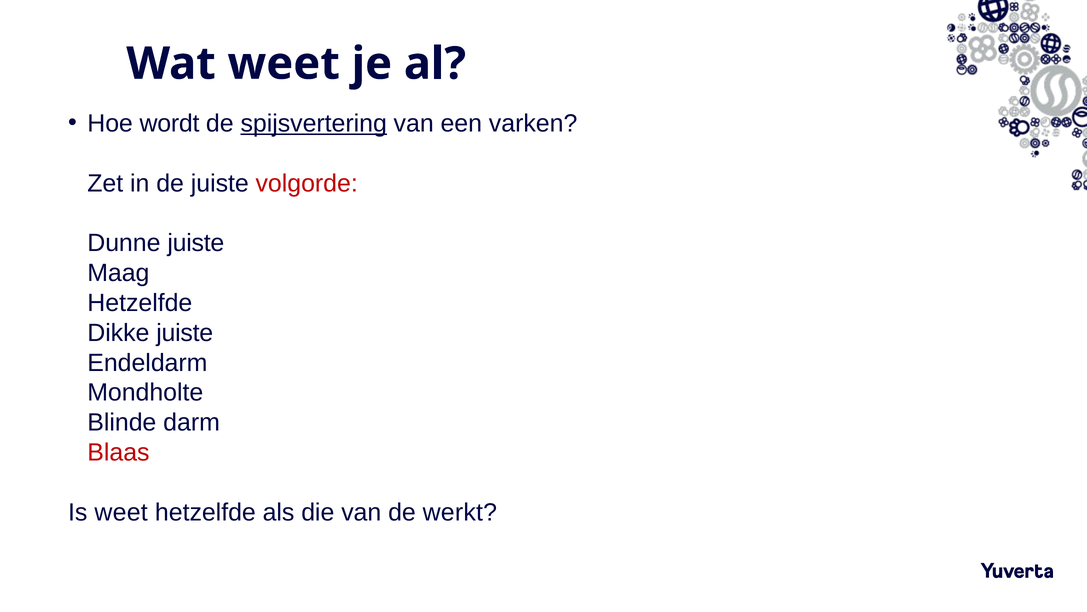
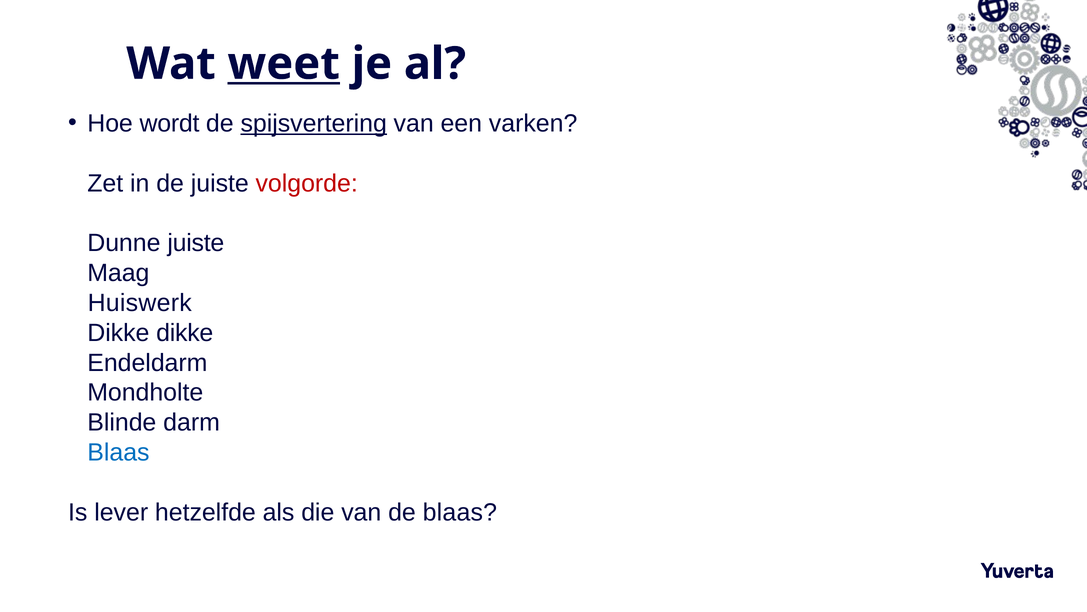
weet at (284, 64) underline: none -> present
Hetzelfde at (140, 303): Hetzelfde -> Huiswerk
Dikke juiste: juiste -> dikke
Blaas at (118, 452) colour: red -> blue
Is weet: weet -> lever
de werkt: werkt -> blaas
